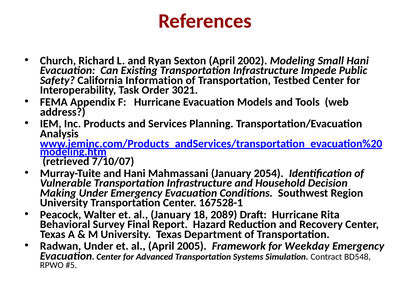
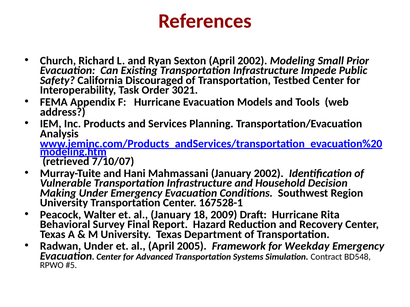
Small Hani: Hani -> Prior
Information: Information -> Discouraged
January 2054: 2054 -> 2002
2089: 2089 -> 2009
